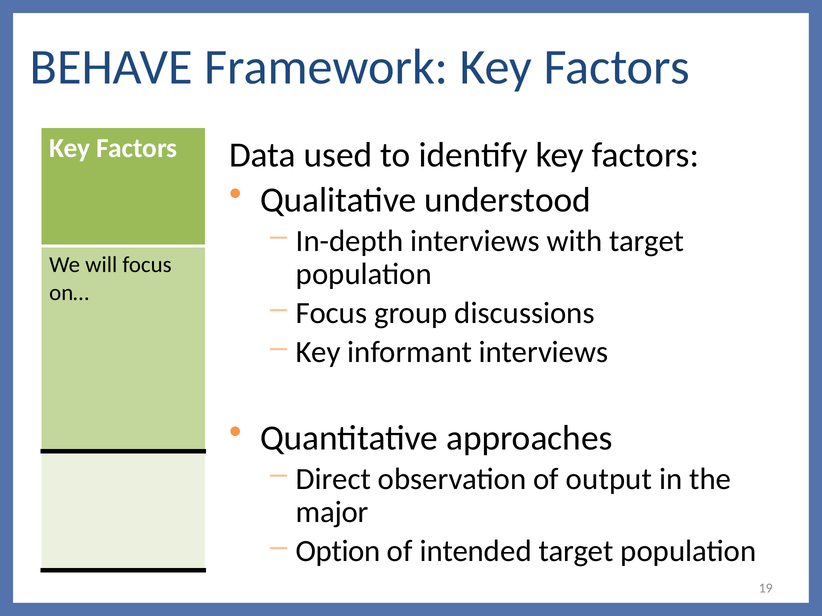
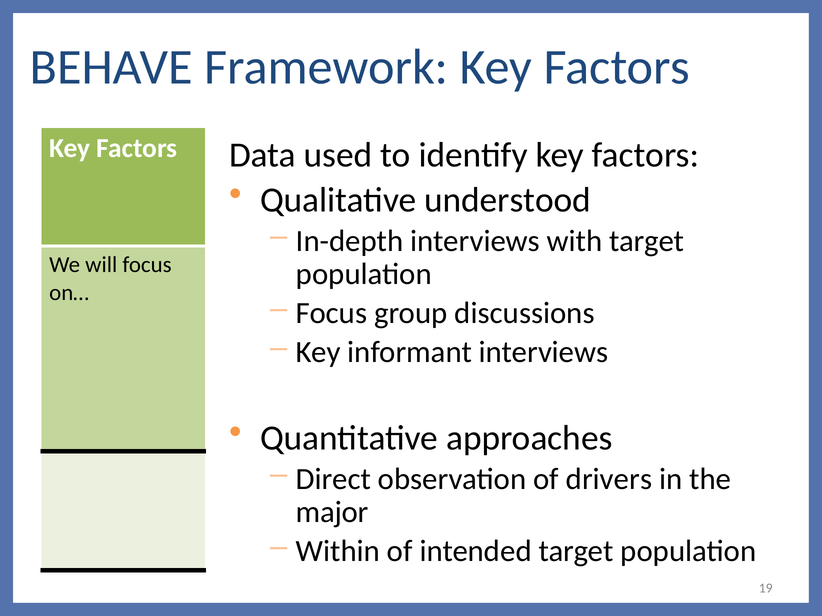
output: output -> drivers
Option: Option -> Within
